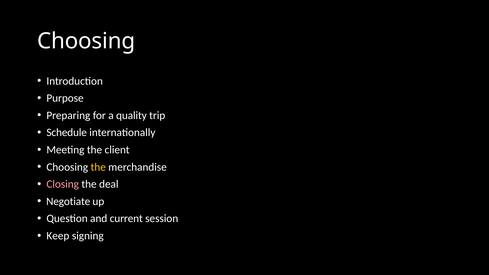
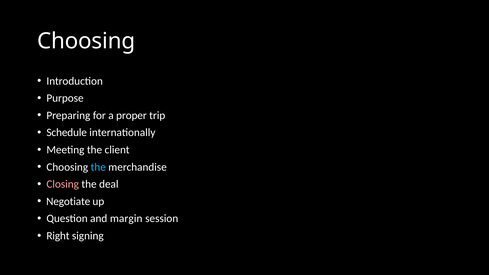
quality: quality -> proper
the at (98, 167) colour: yellow -> light blue
current: current -> margin
Keep: Keep -> Right
